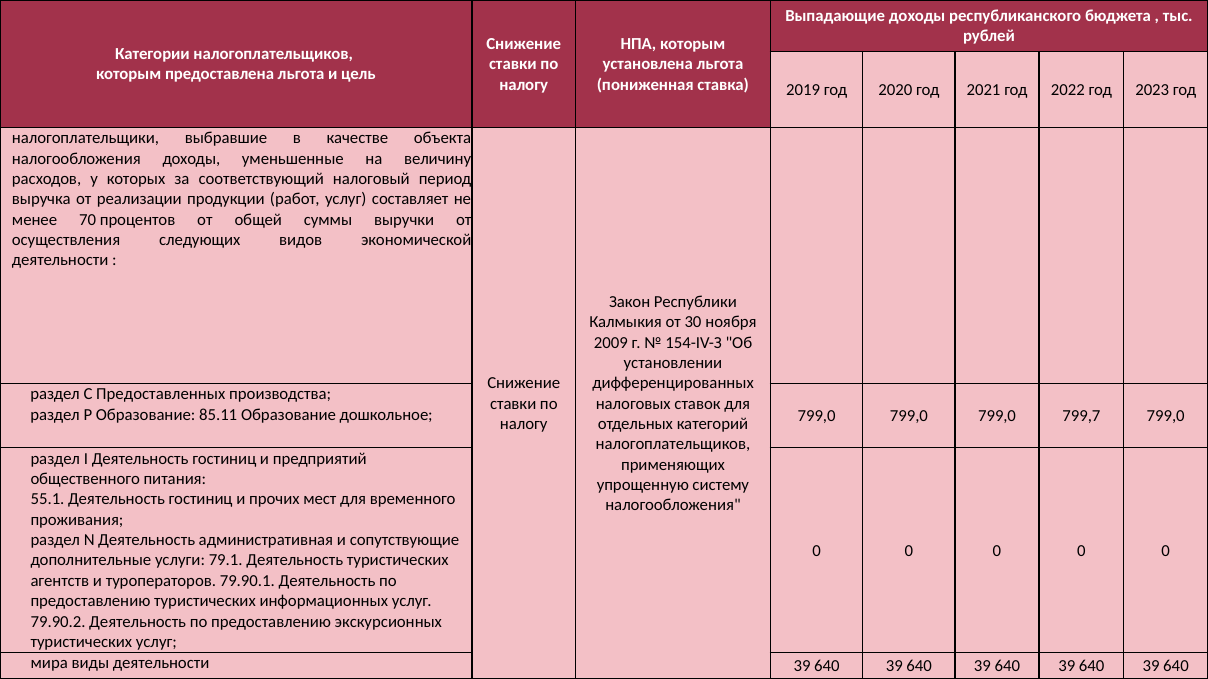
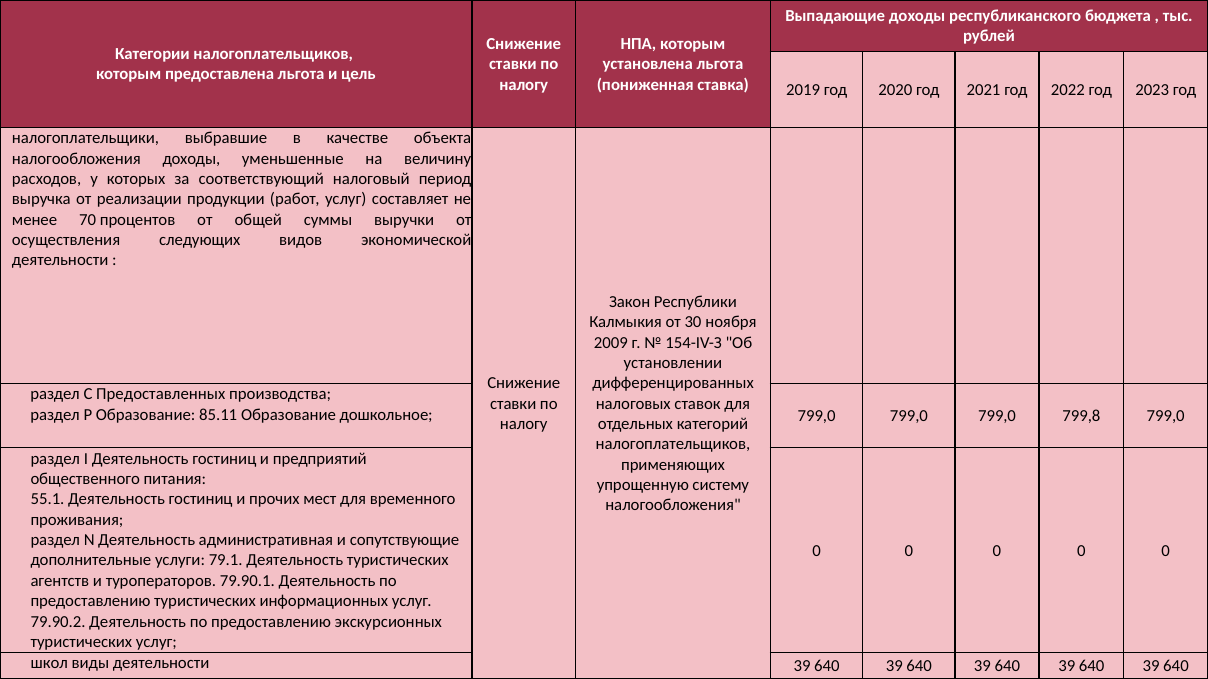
799,7: 799,7 -> 799,8
мира: мира -> школ
